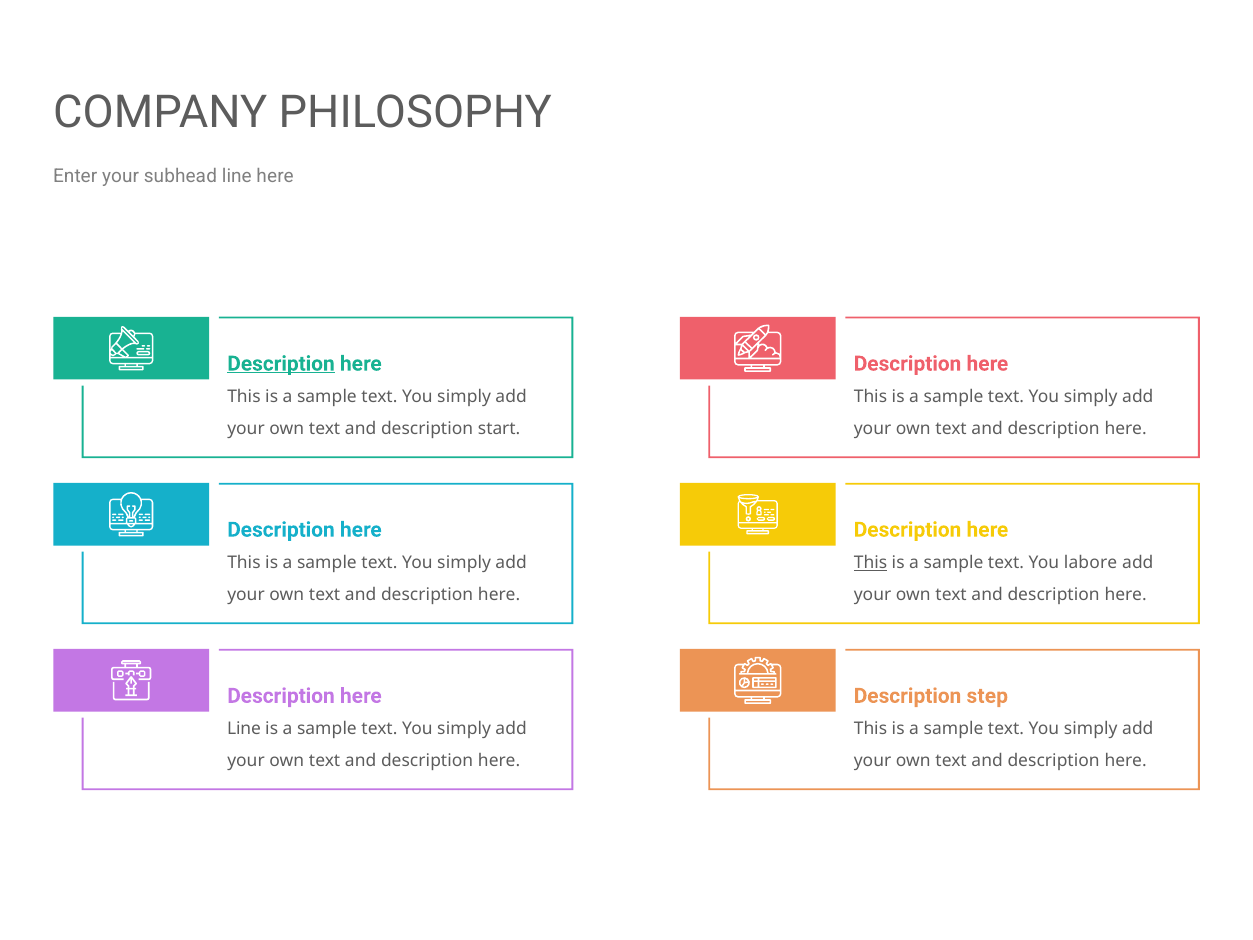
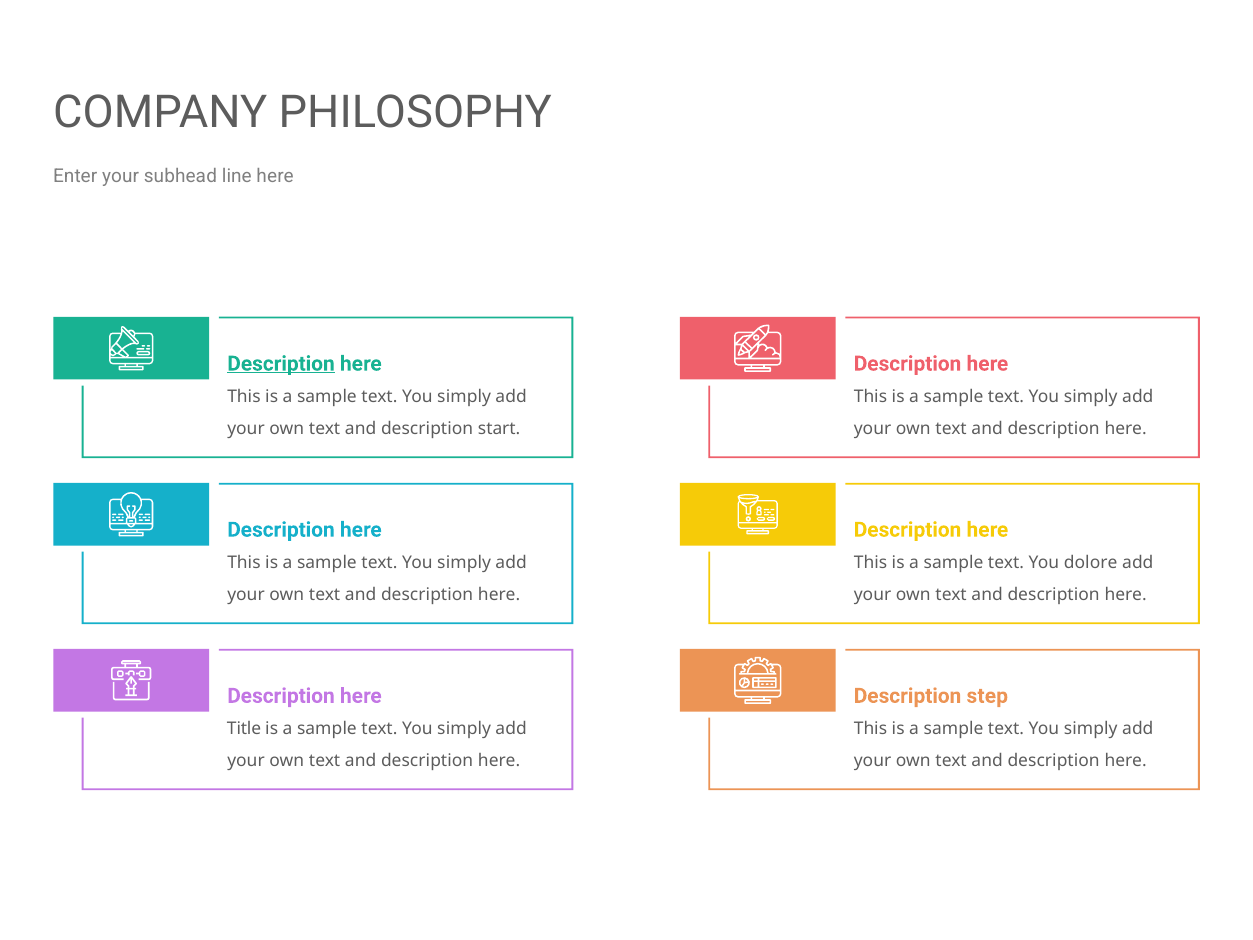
This at (871, 563) underline: present -> none
labore: labore -> dolore
Line at (244, 729): Line -> Title
